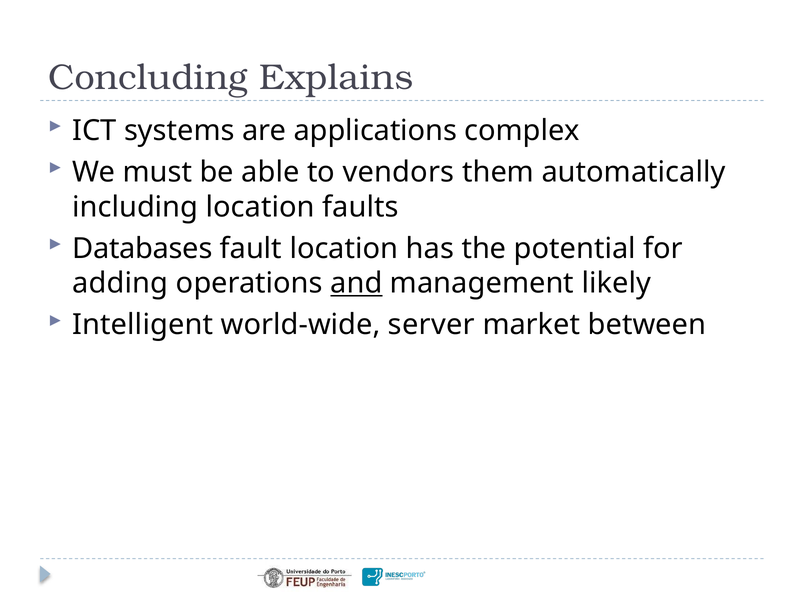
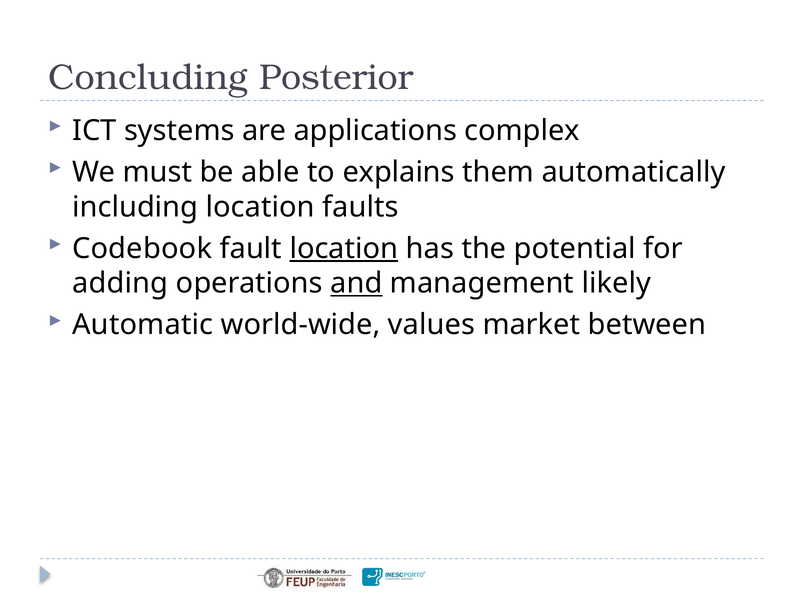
Explains: Explains -> Posterior
vendors: vendors -> explains
Databases: Databases -> Codebook
location at (344, 248) underline: none -> present
Intelligent: Intelligent -> Automatic
server: server -> values
